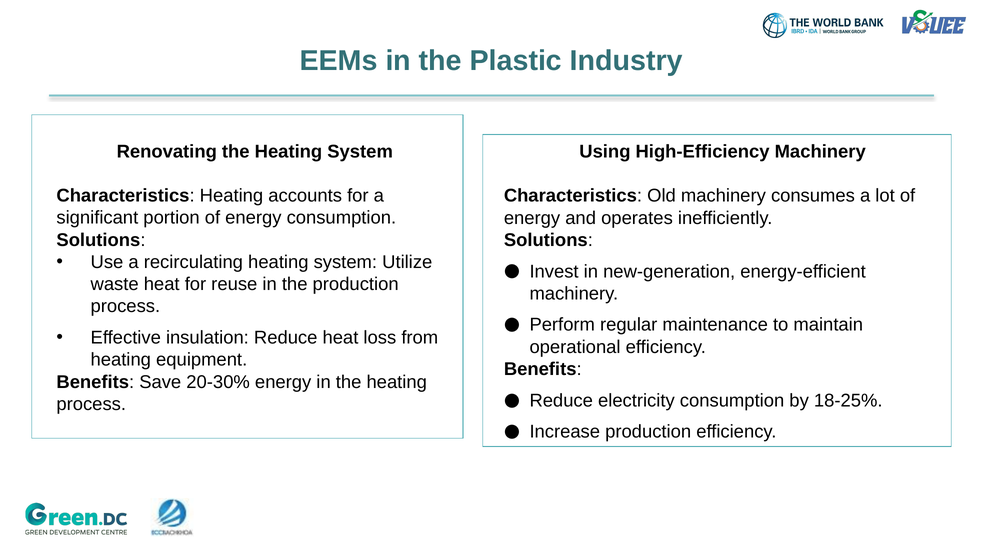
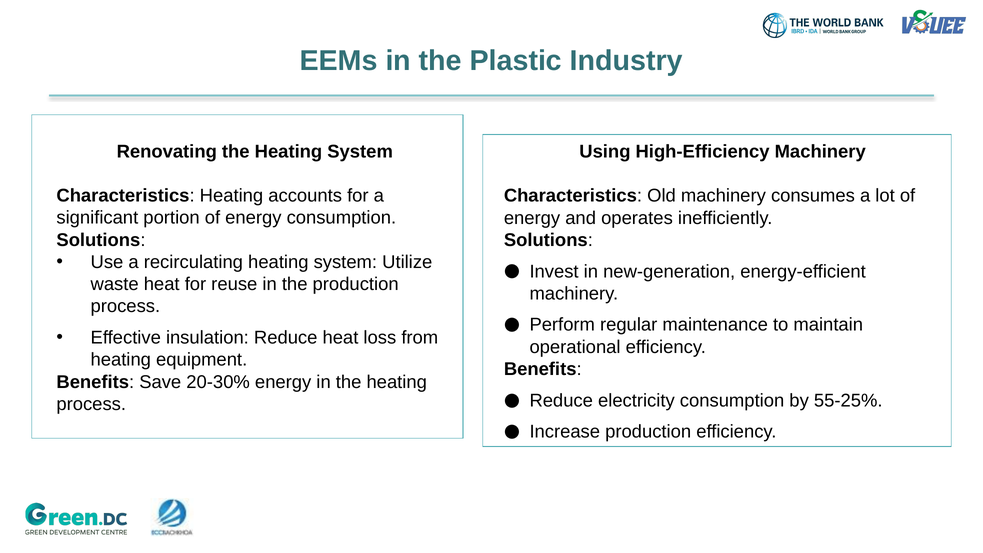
18-25%: 18-25% -> 55-25%
